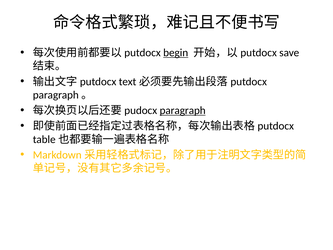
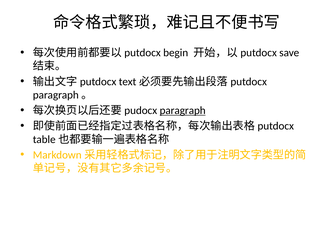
begin underline: present -> none
